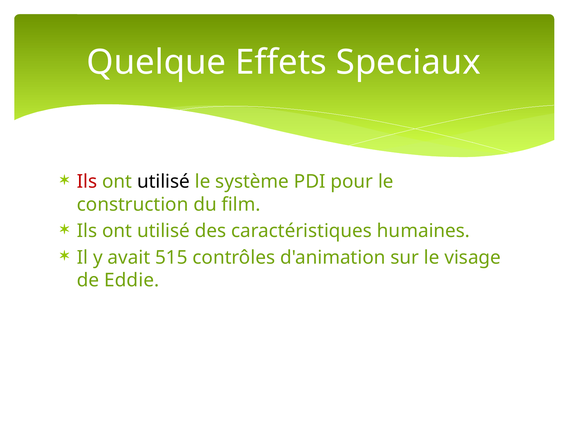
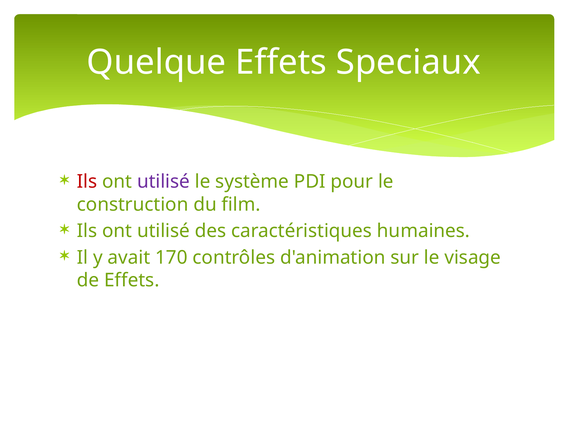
utilisé at (163, 182) colour: black -> purple
515: 515 -> 170
de Eddie: Eddie -> Effets
